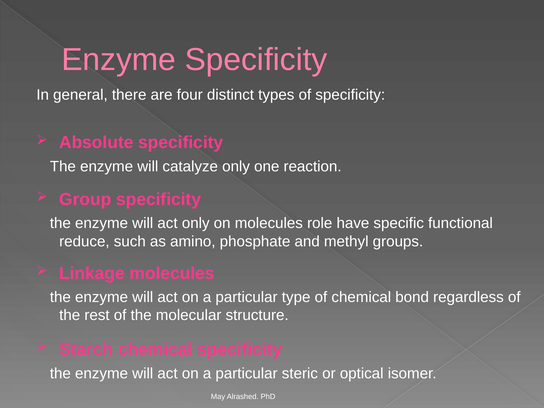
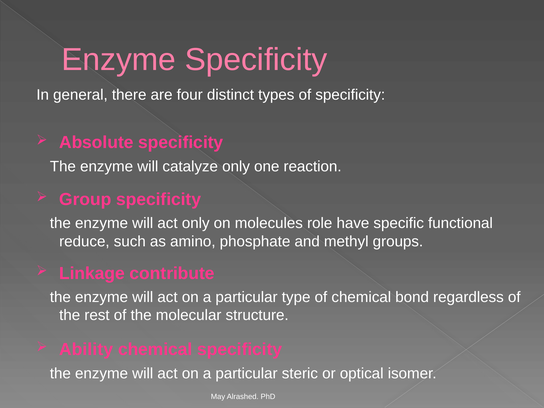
Linkage molecules: molecules -> contribute
Starch: Starch -> Ability
